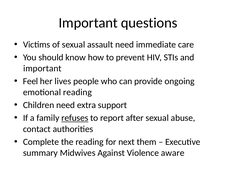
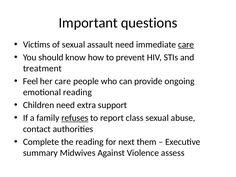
care at (186, 44) underline: none -> present
important at (42, 68): important -> treatment
her lives: lives -> care
after: after -> class
aware: aware -> assess
